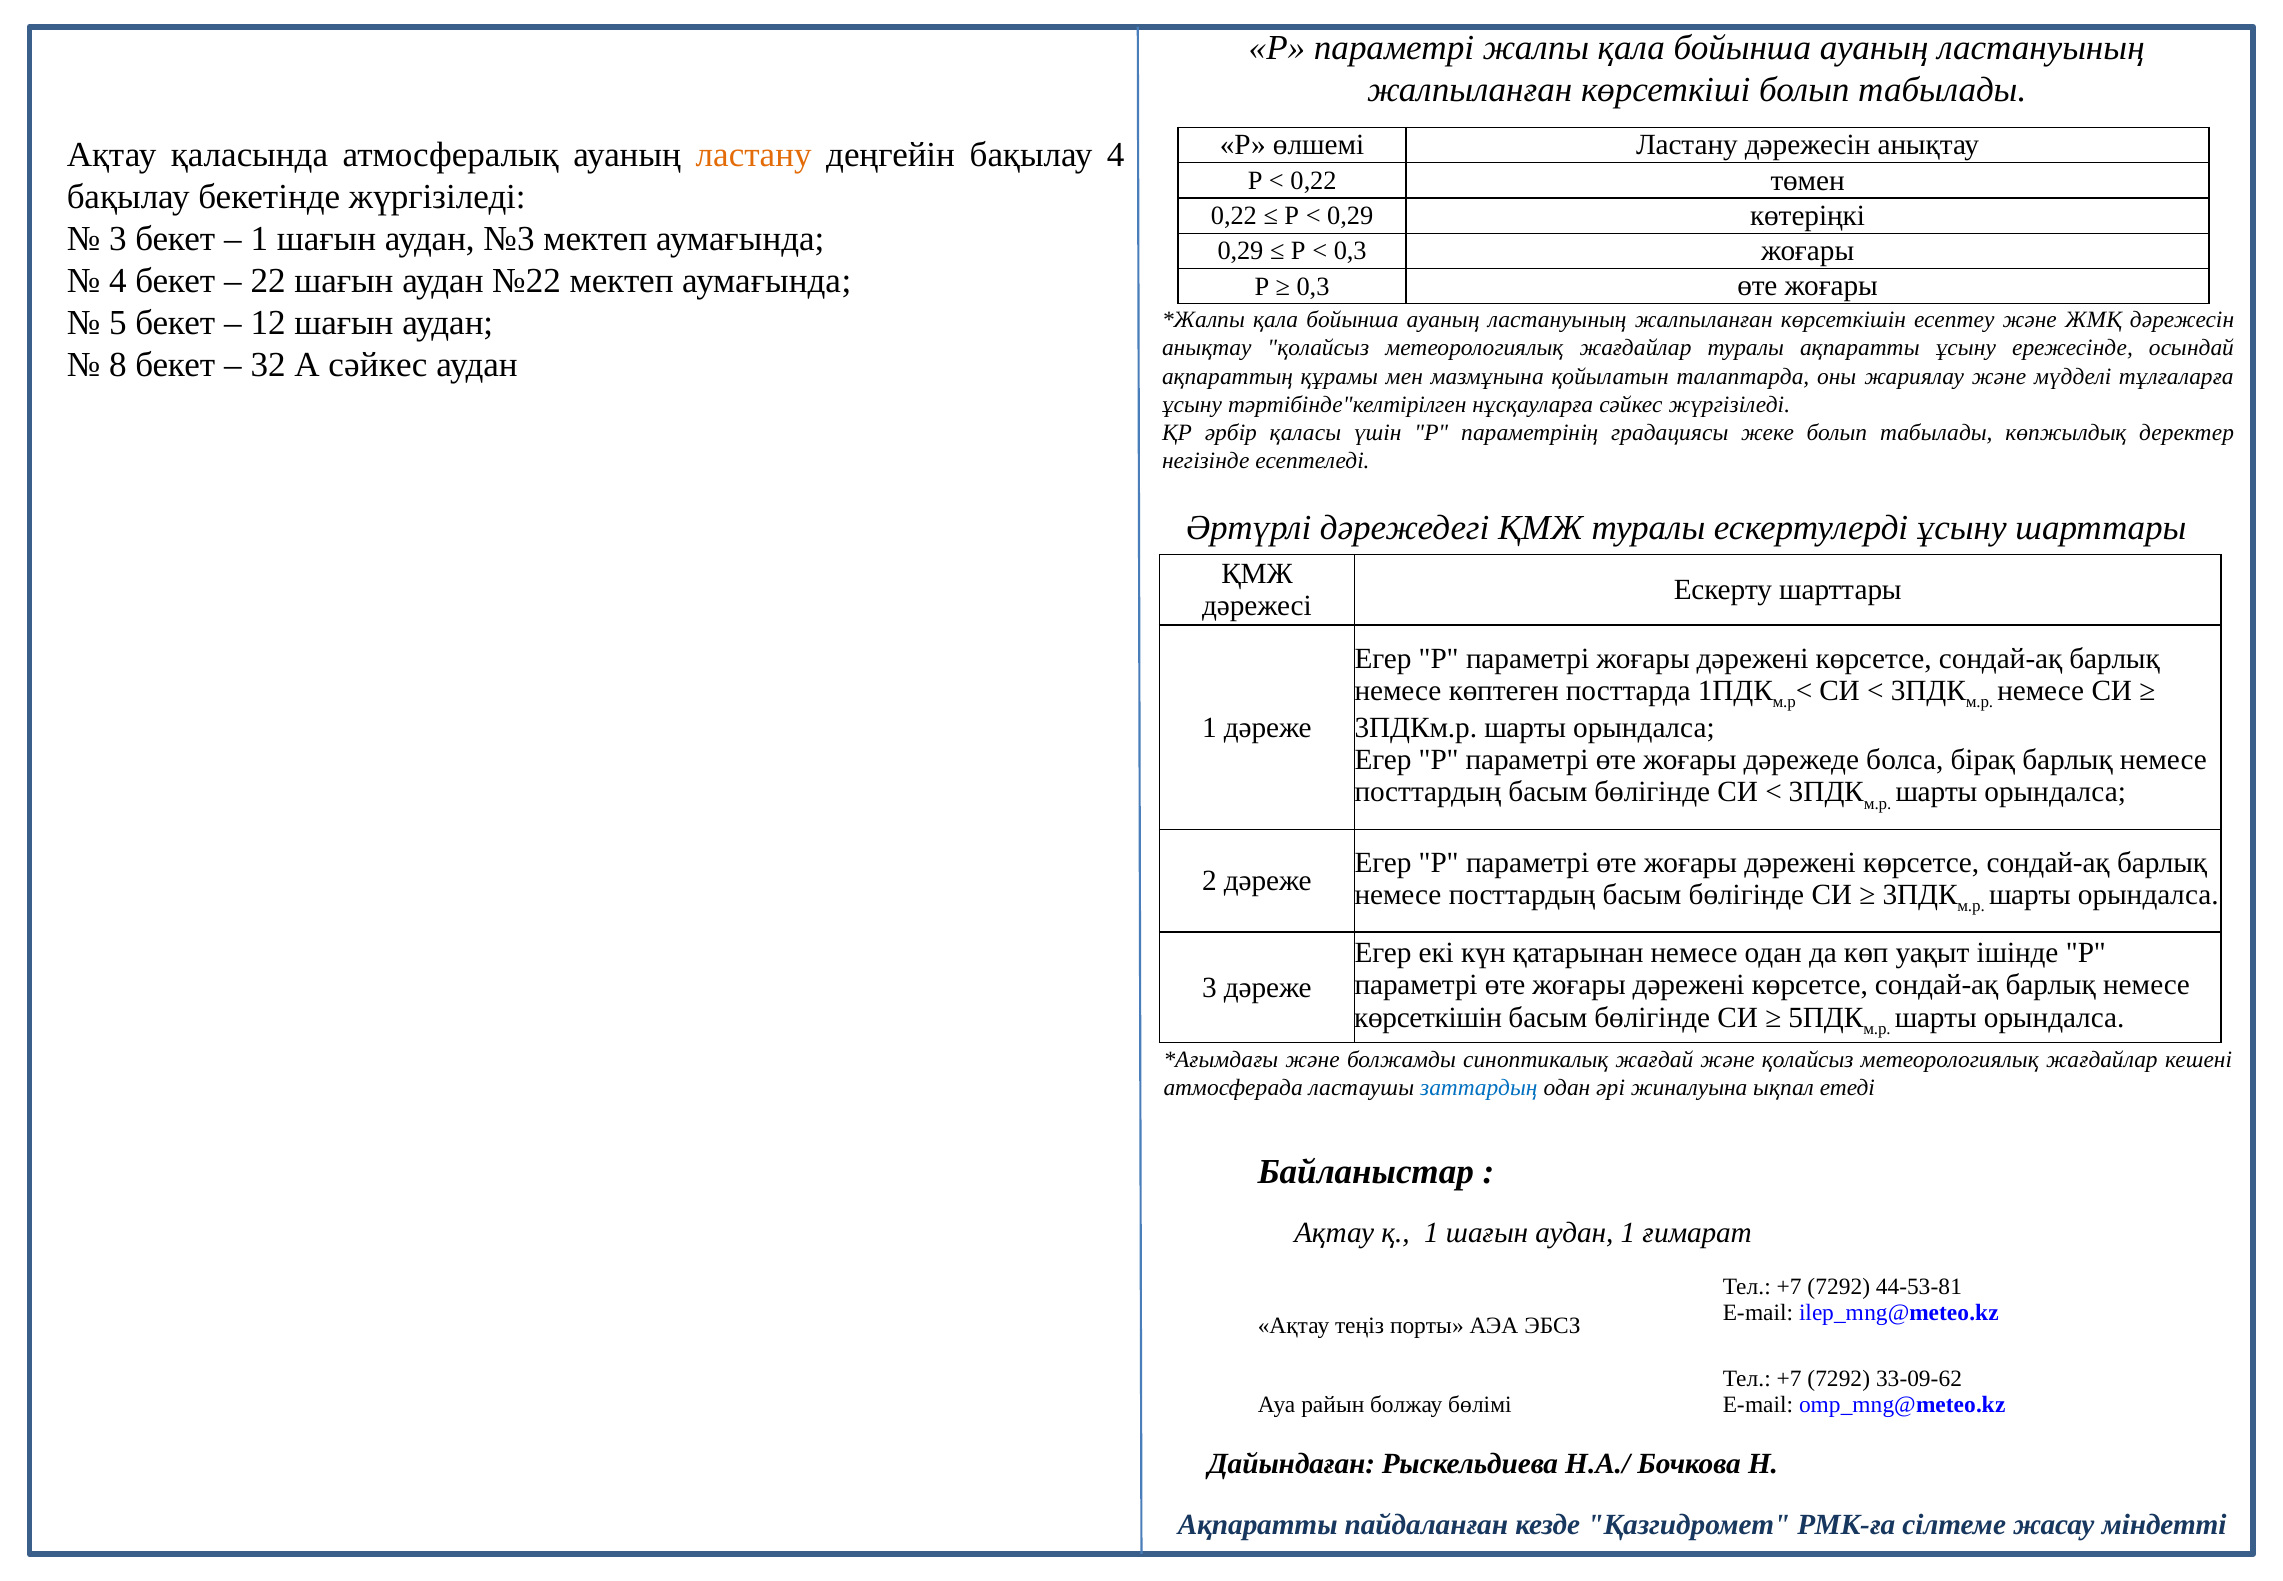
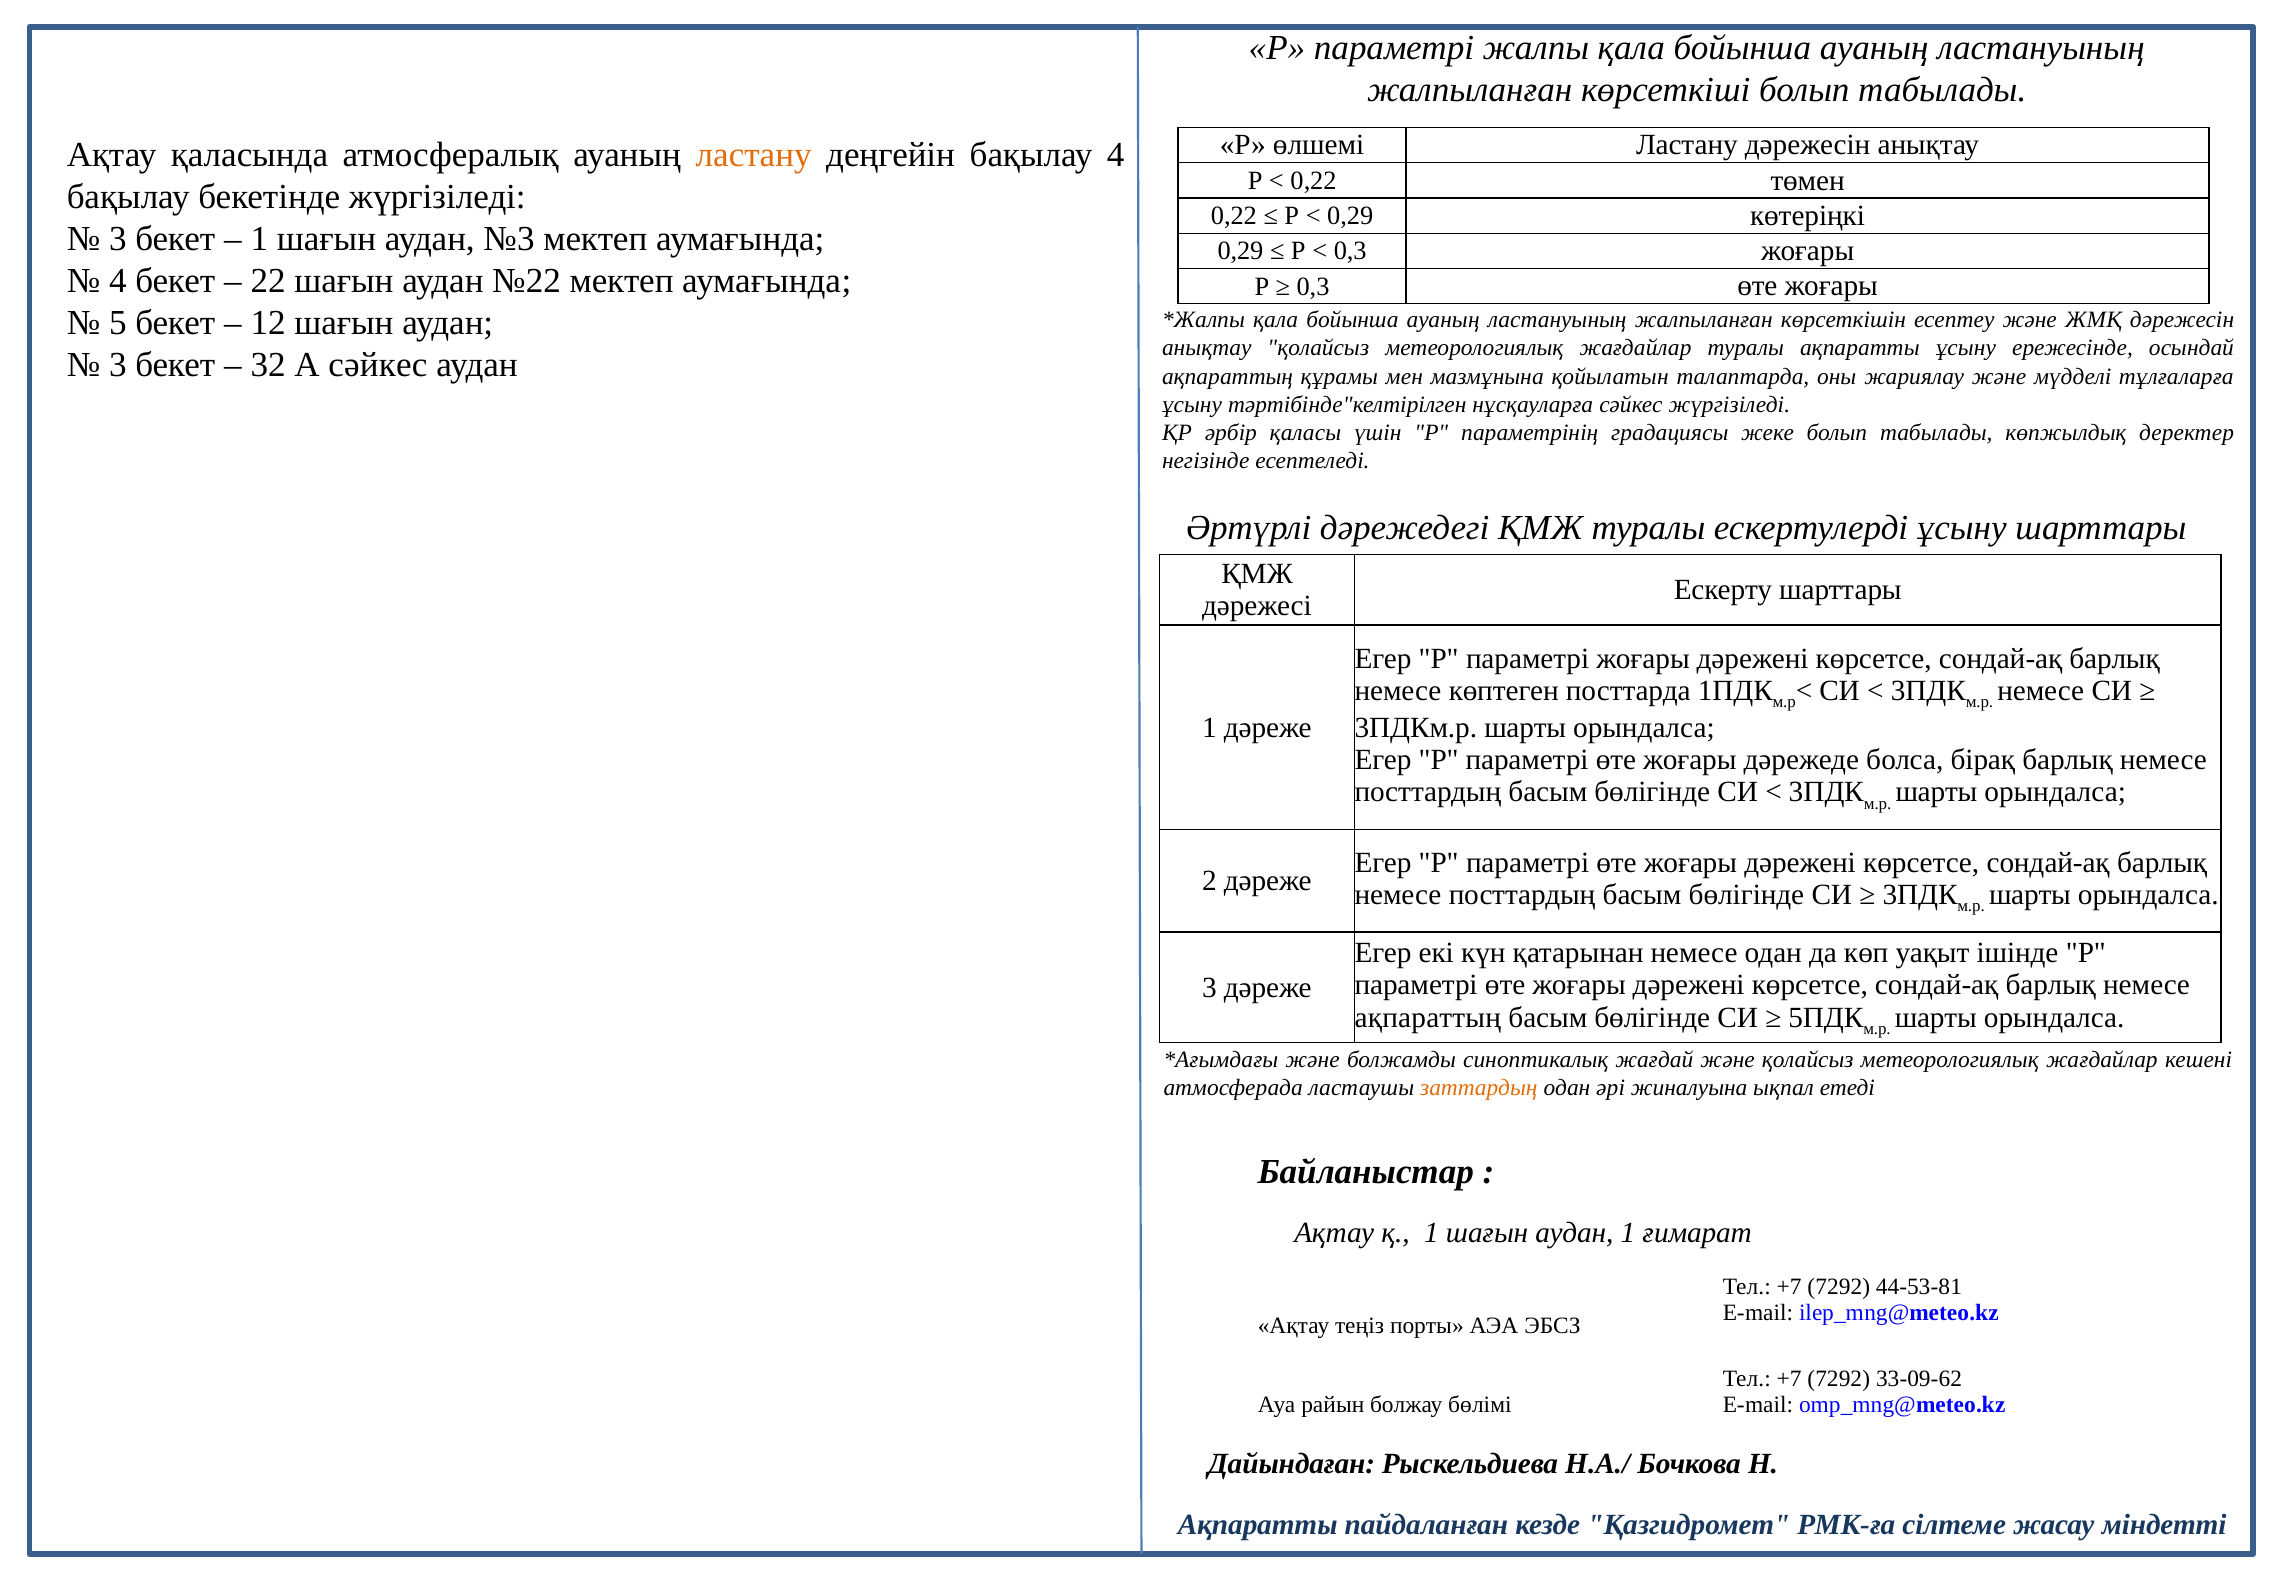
8 at (118, 365): 8 -> 3
көрсеткішін at (1428, 1017): көрсеткішін -> ақпараттың
заттардың colour: blue -> orange
